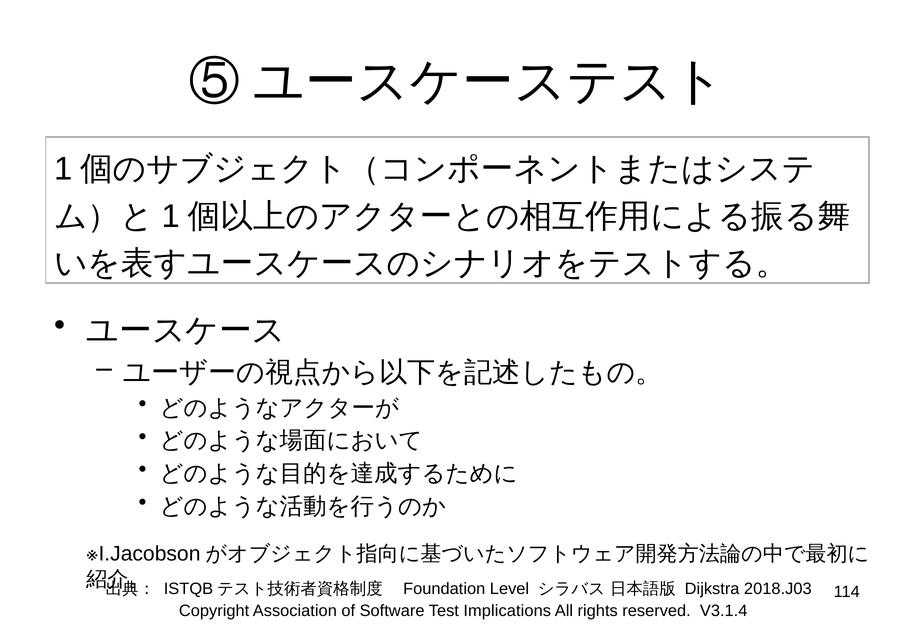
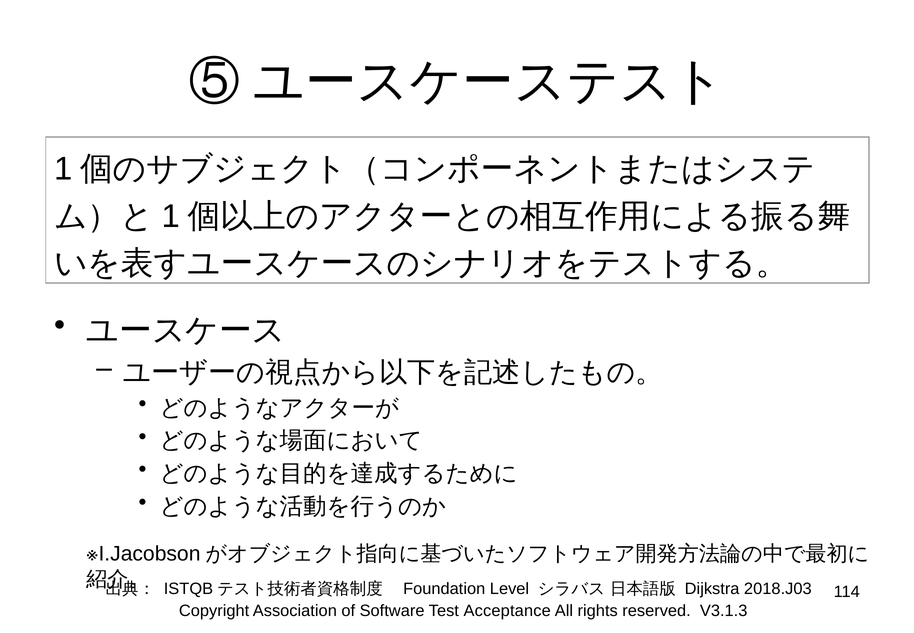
Implications: Implications -> Acceptance
V3.1.4: V3.1.4 -> V3.1.3
